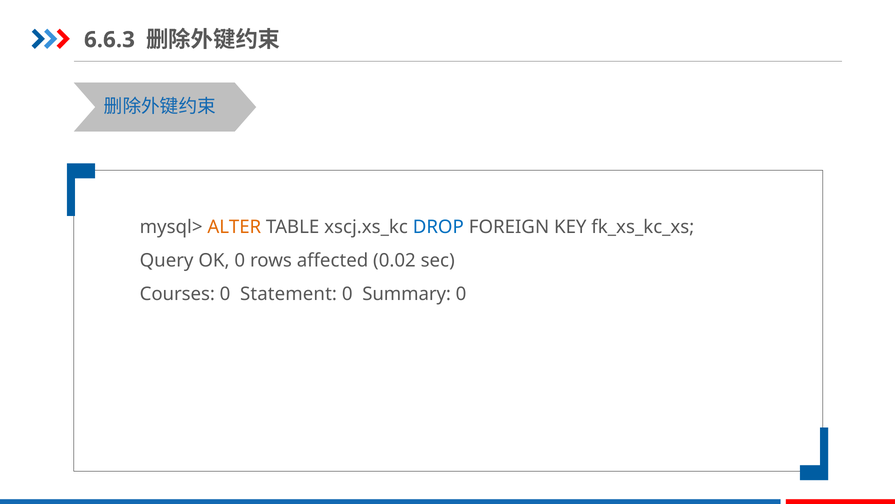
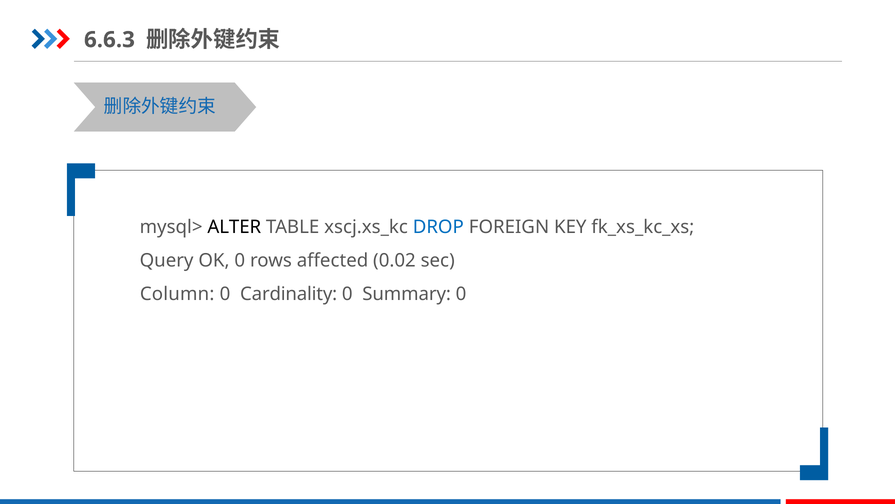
ALTER colour: orange -> black
Courses: Courses -> Column
Statement: Statement -> Cardinality
